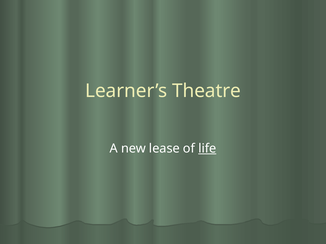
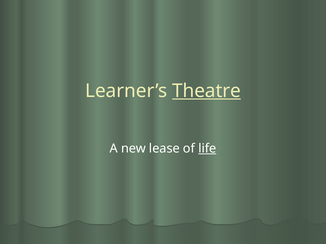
Theatre underline: none -> present
